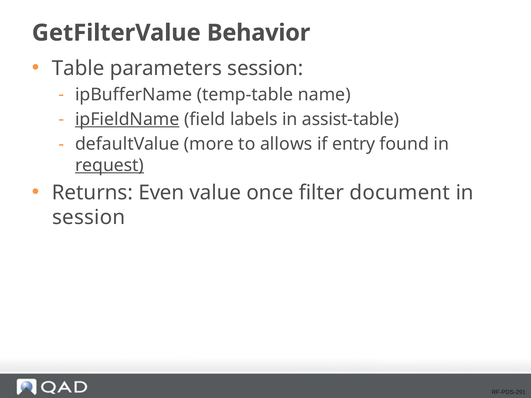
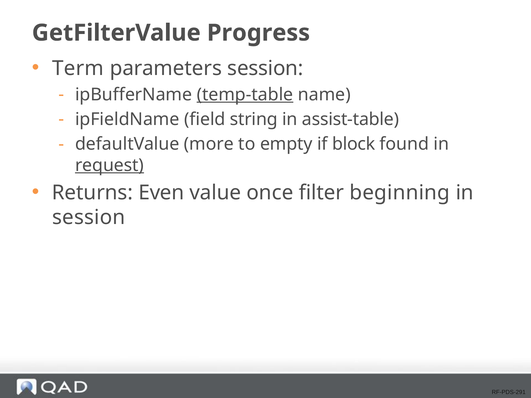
Behavior: Behavior -> Progress
Table: Table -> Term
temp-table underline: none -> present
ipFieldName underline: present -> none
labels: labels -> string
allows: allows -> empty
entry: entry -> block
document: document -> beginning
